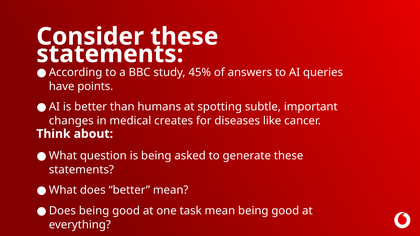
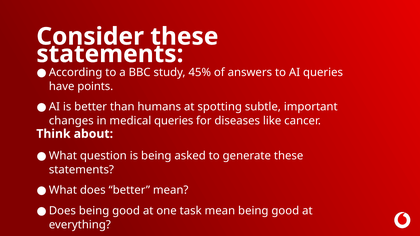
medical creates: creates -> queries
